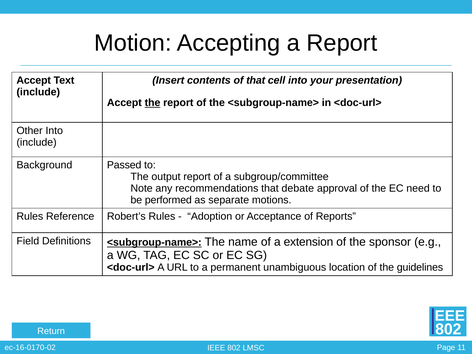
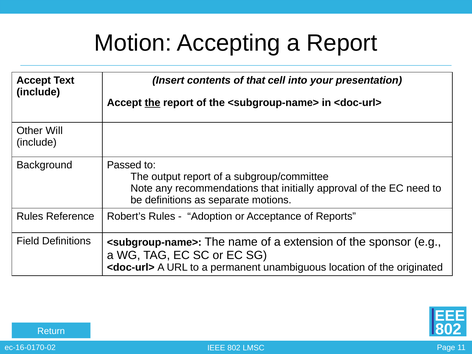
Other Into: Into -> Will
debate: debate -> initially
be performed: performed -> definitions
<subgroup-name> at (154, 242) underline: present -> none
guidelines: guidelines -> originated
